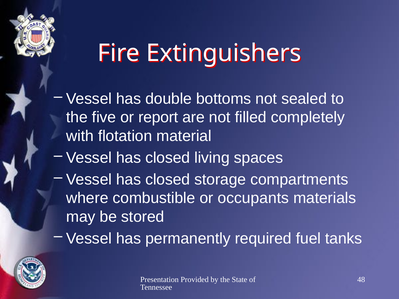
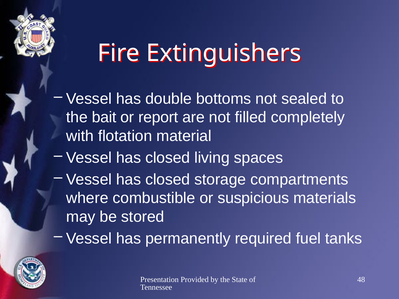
five: five -> bait
occupants: occupants -> suspicious
